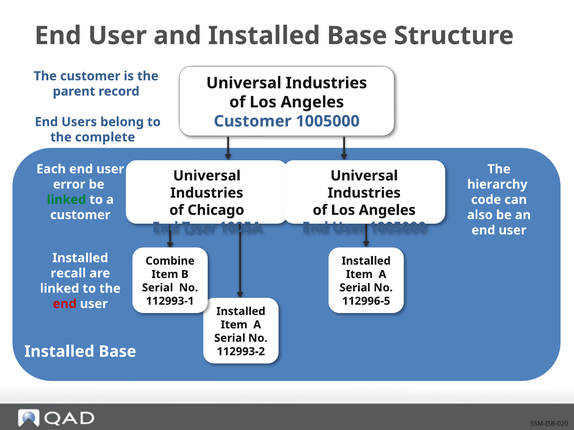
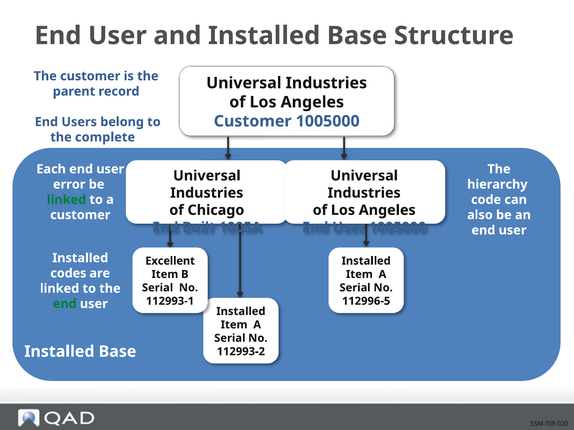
Type: Type -> Built
Combine: Combine -> Excellent
recall: recall -> codes
end at (65, 304) colour: red -> green
